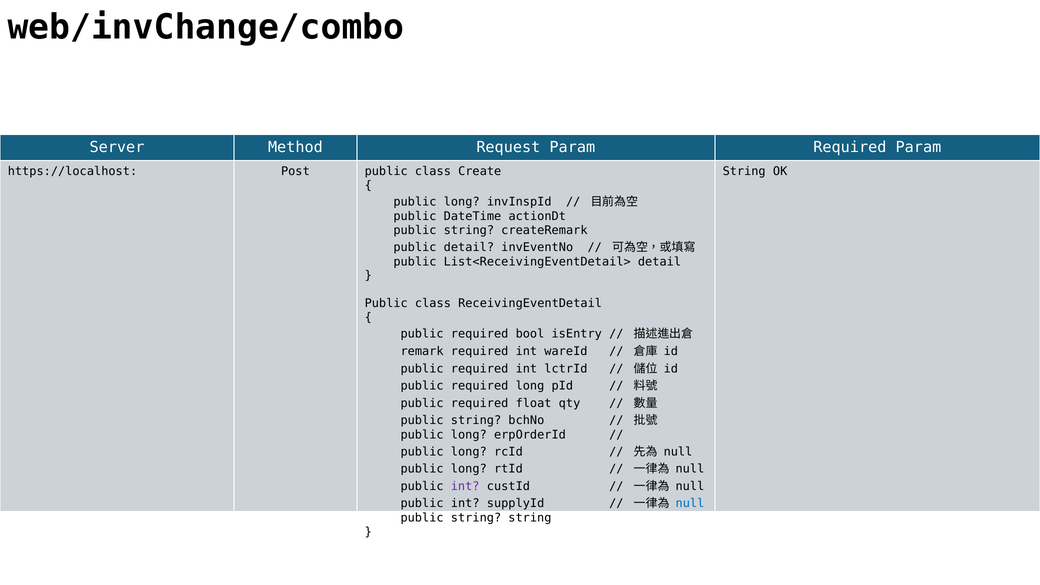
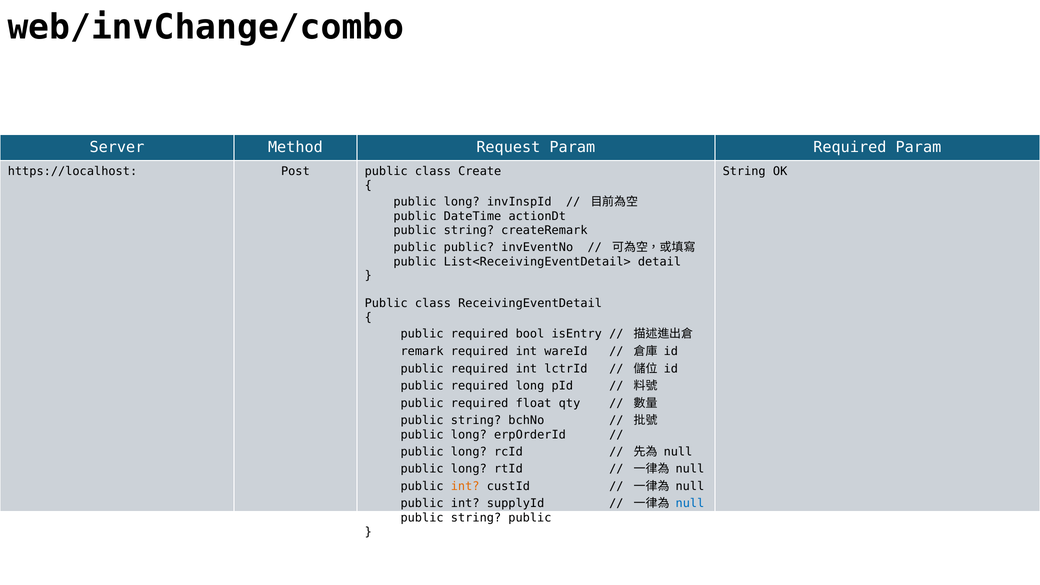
public detail: detail -> public
int at (465, 486) colour: purple -> orange
string string: string -> public
